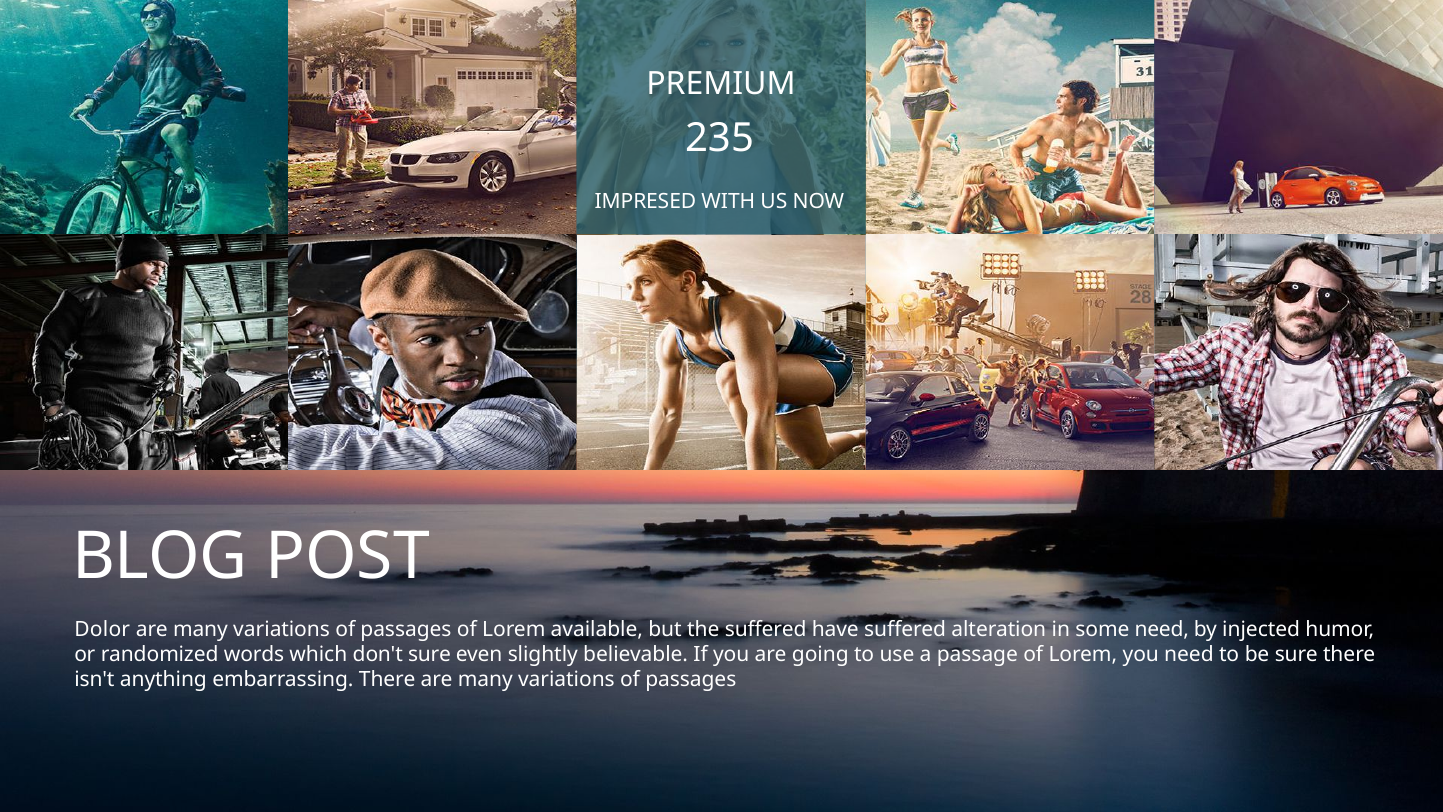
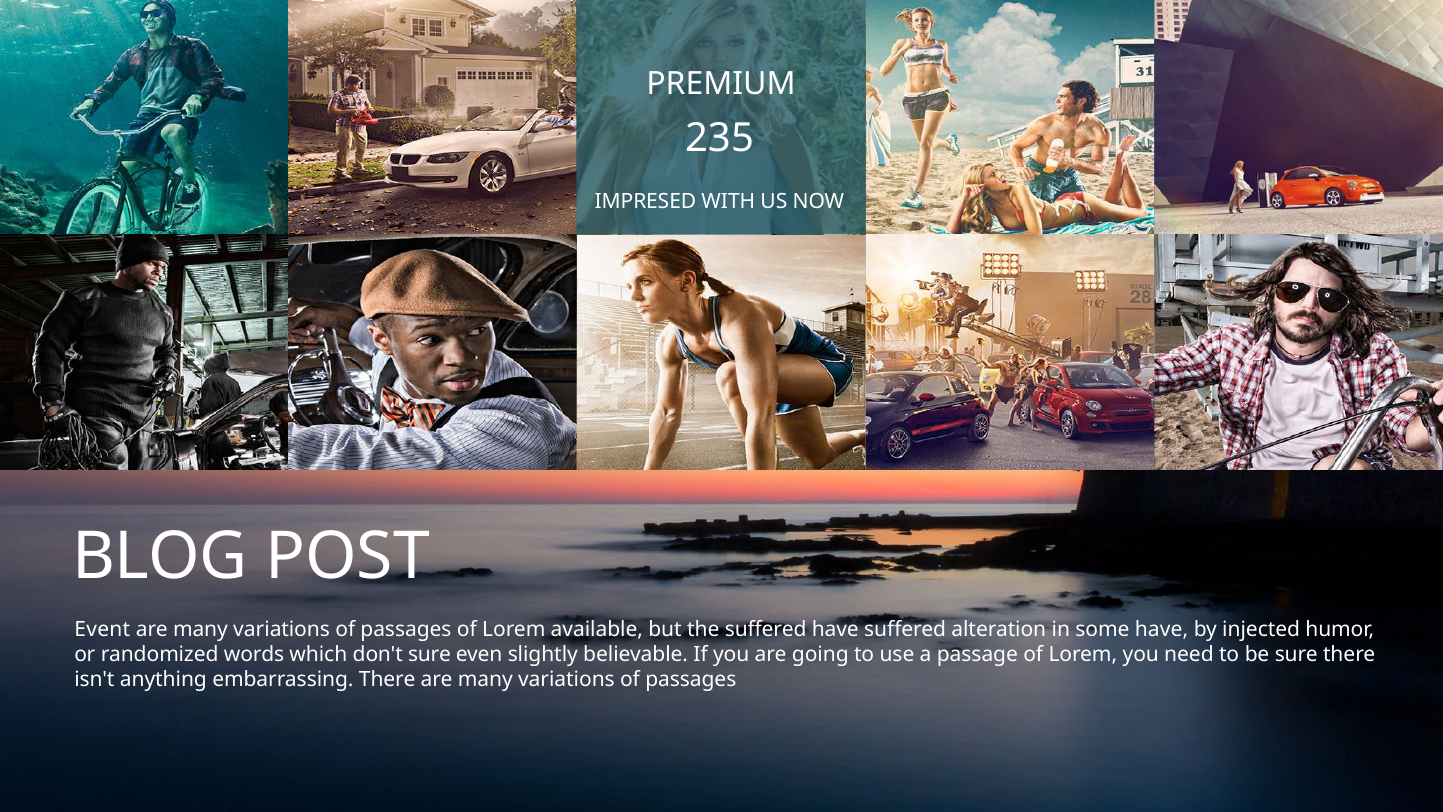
Dolor: Dolor -> Event
some need: need -> have
